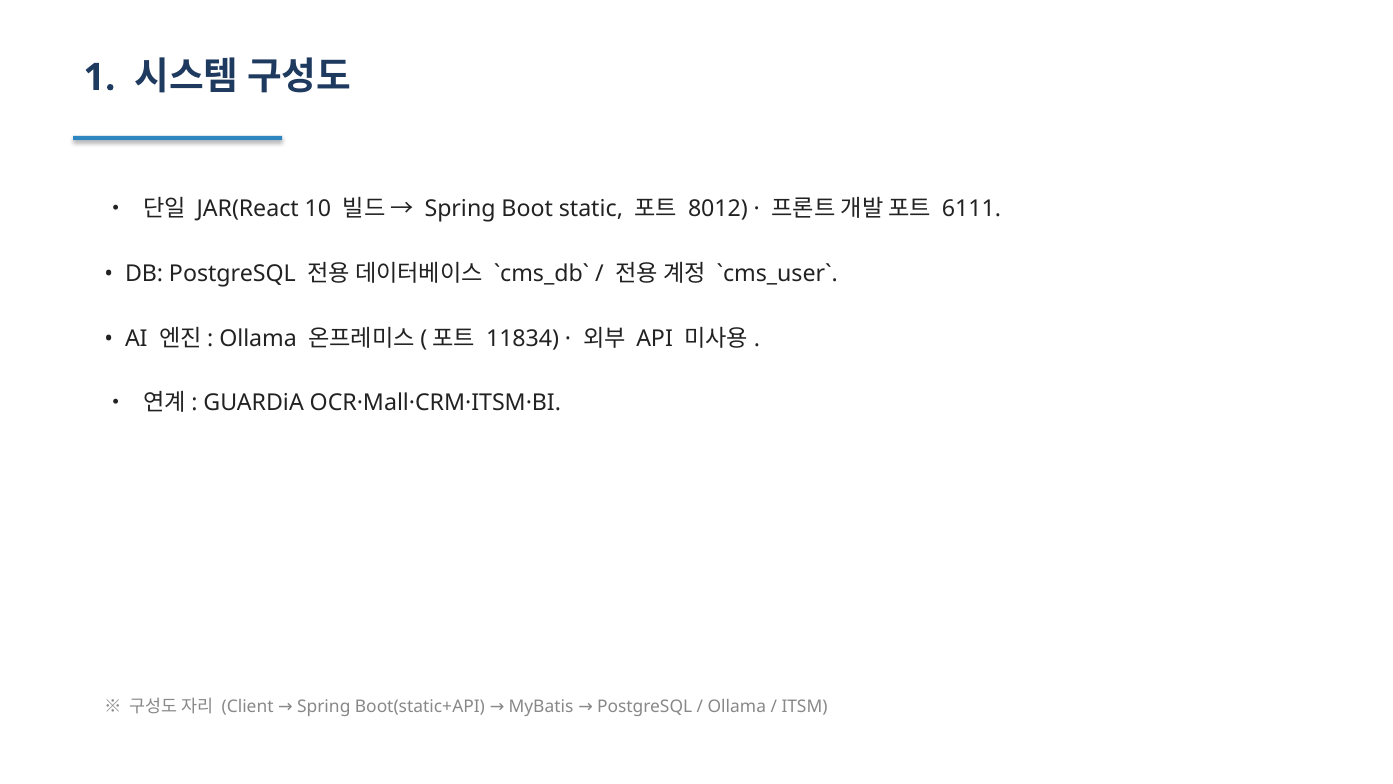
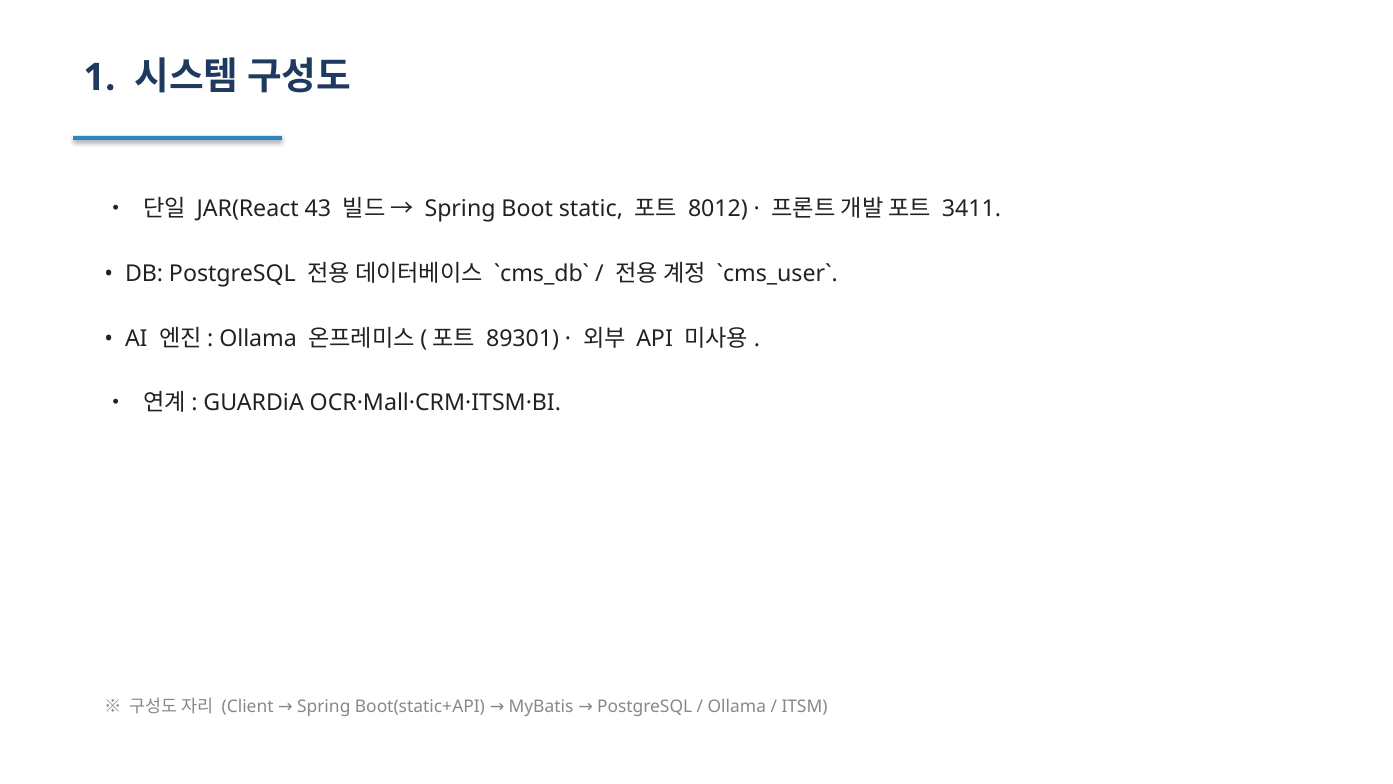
10: 10 -> 43
6111: 6111 -> 3411
11834: 11834 -> 89301
